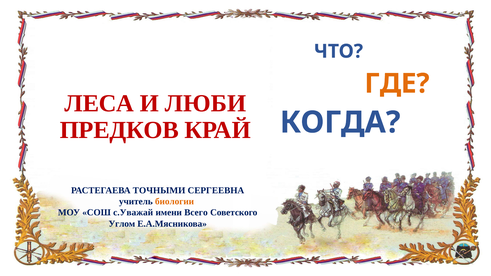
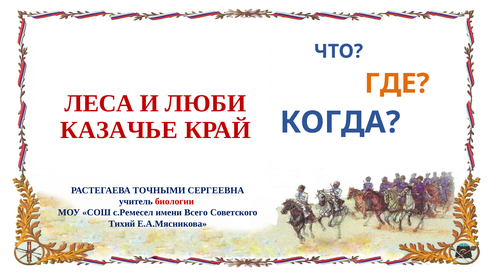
ПРЕДКОВ: ПРЕДКОВ -> КАЗАЧЬЕ
биологии colour: orange -> red
с.Уважай: с.Уважай -> с.Ремесел
Углом: Углом -> Тихий
